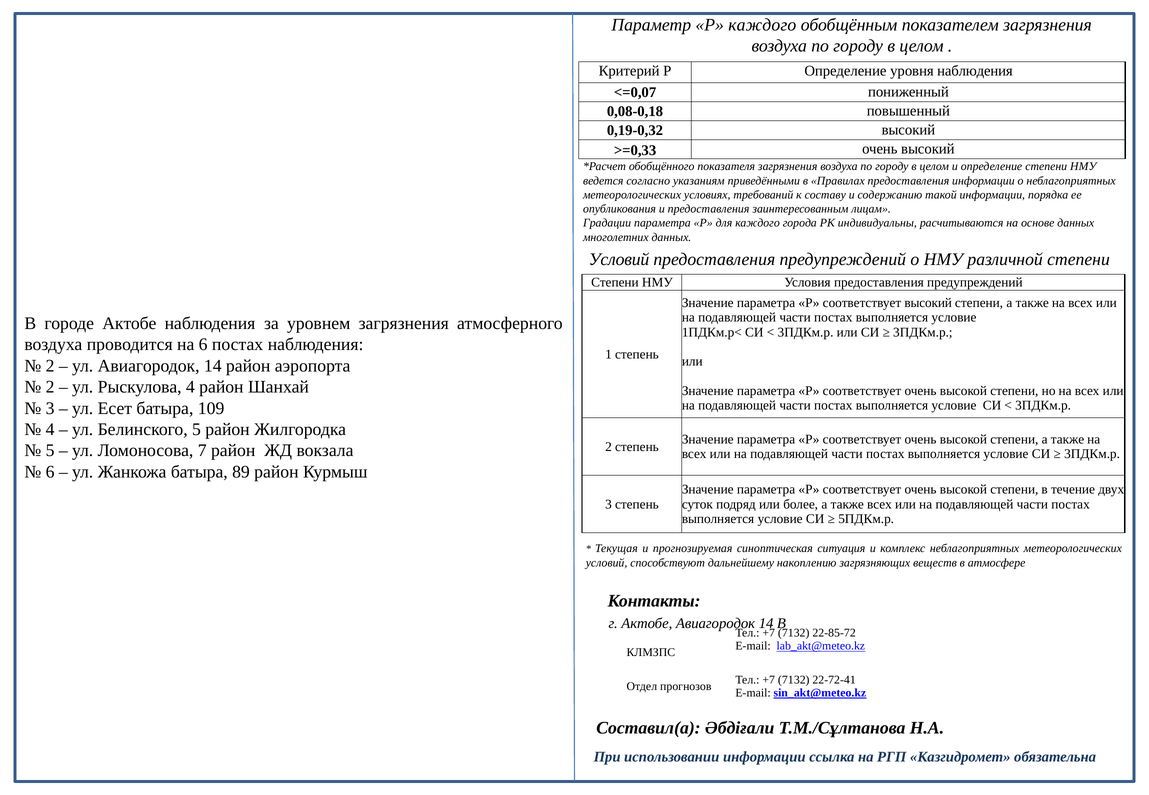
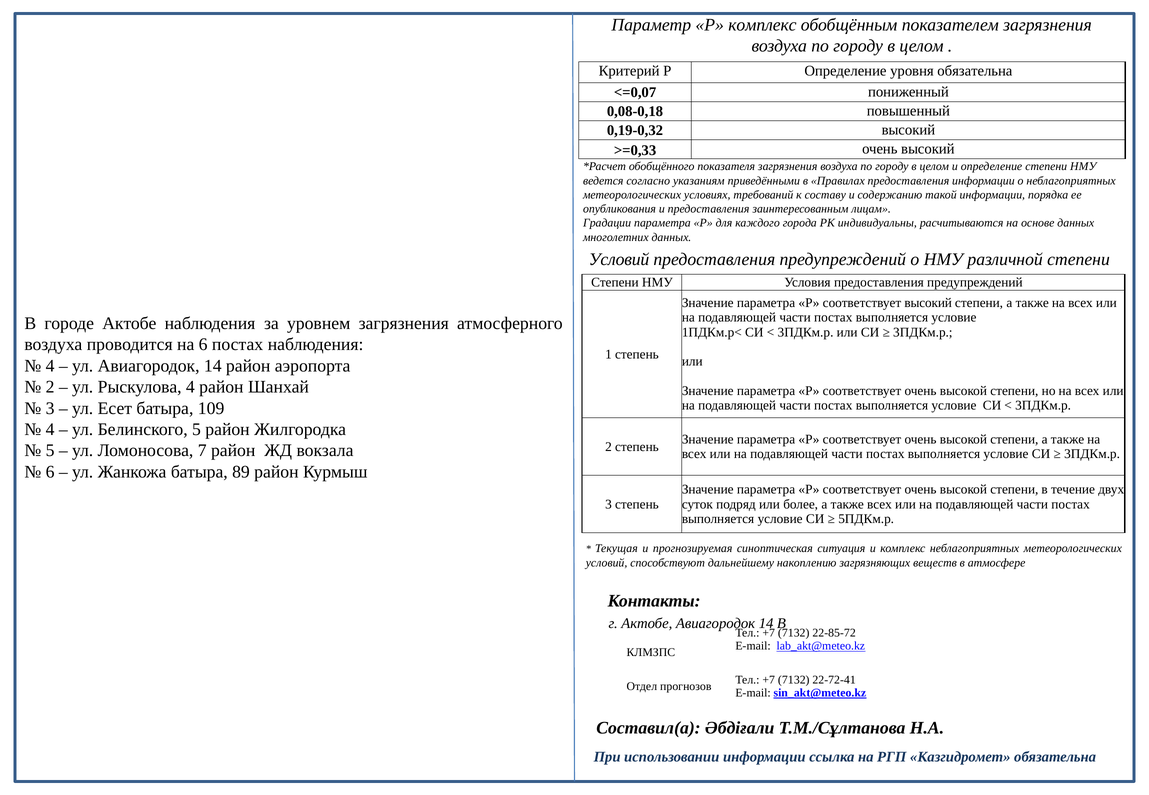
Р каждого: каждого -> комплекс
уровня наблюдения: наблюдения -> обязательна
2 at (50, 366): 2 -> 4
